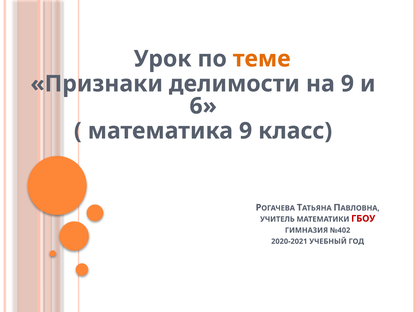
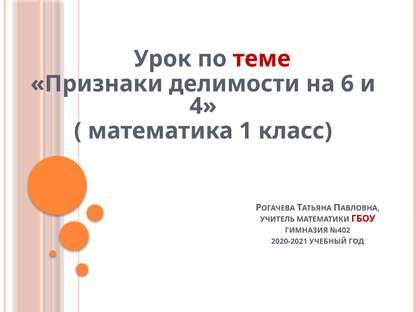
теме colour: orange -> red
на 9: 9 -> 6
6: 6 -> 4
математика 9: 9 -> 1
